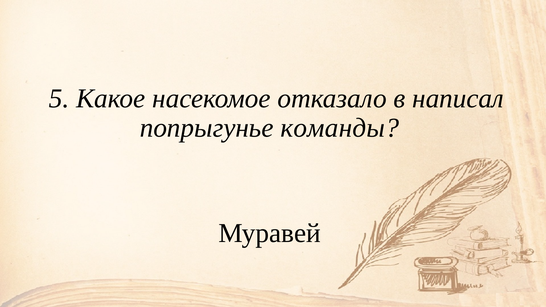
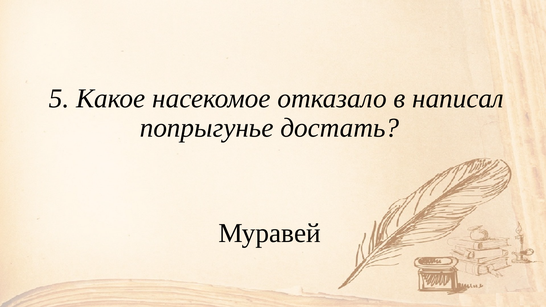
команды: команды -> достать
